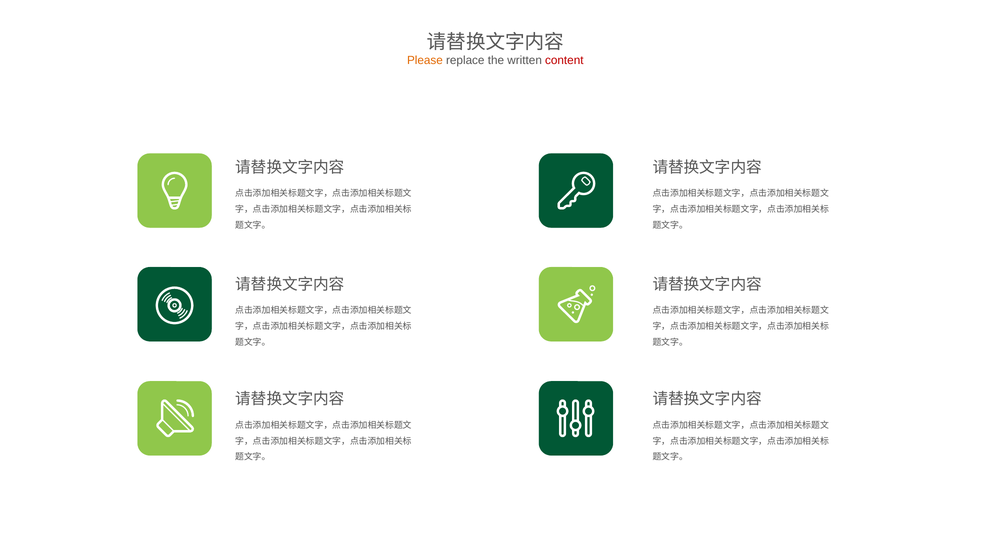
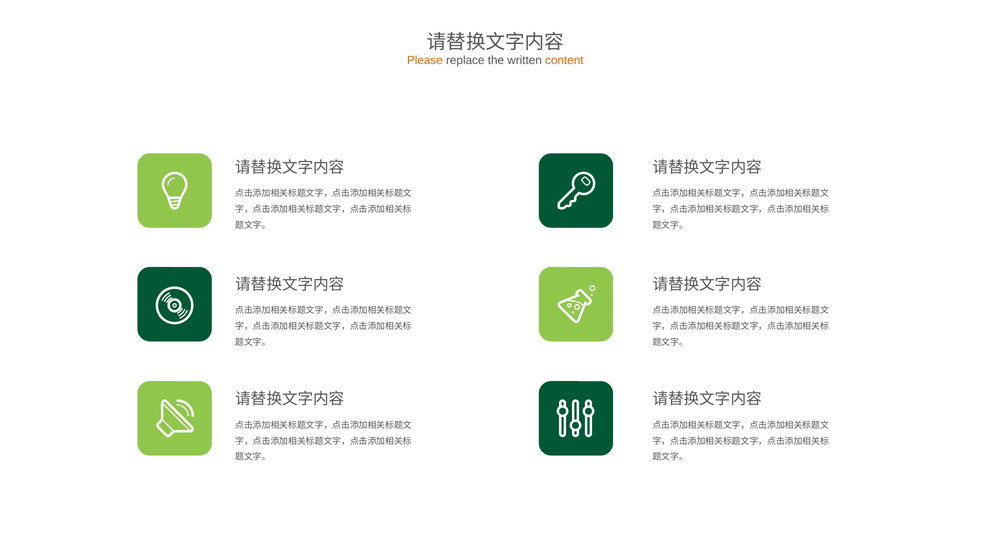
content colour: red -> orange
